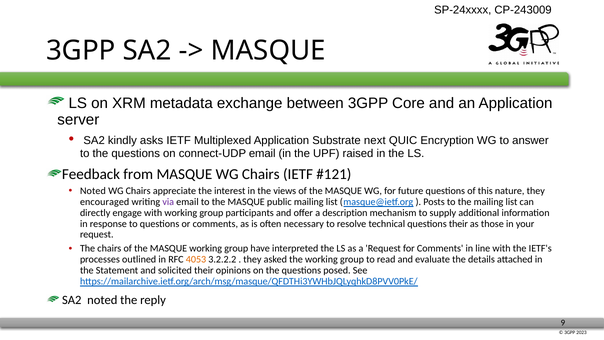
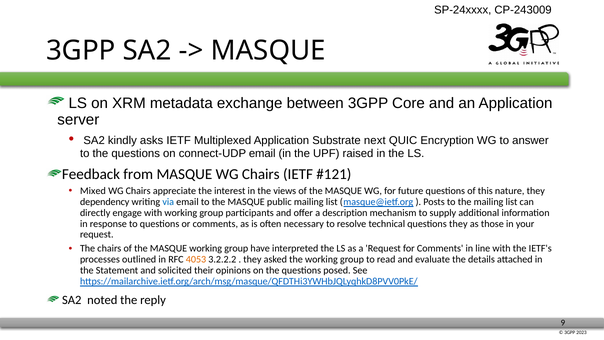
Noted at (93, 191): Noted -> Mixed
encouraged: encouraged -> dependency
via colour: purple -> blue
questions their: their -> they
